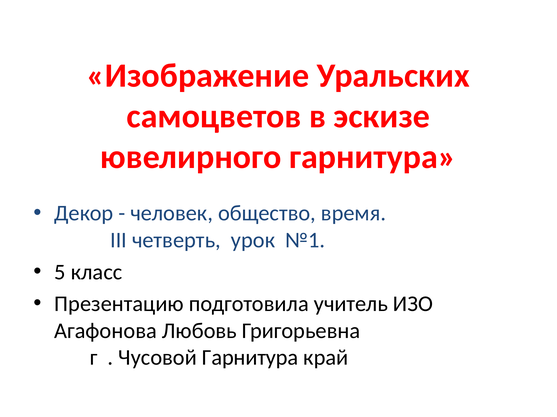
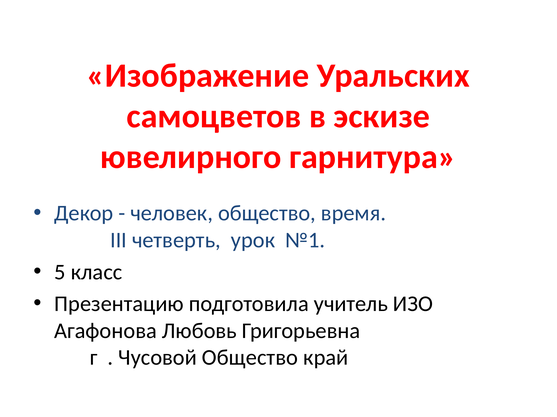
Чусовой Гарнитура: Гарнитура -> Общество
